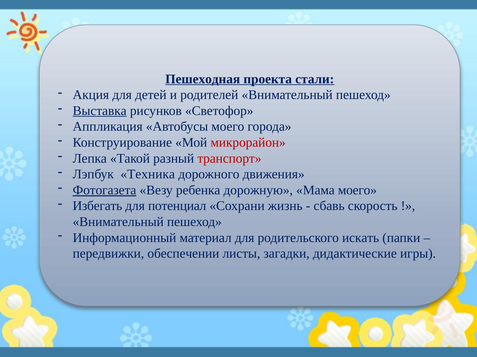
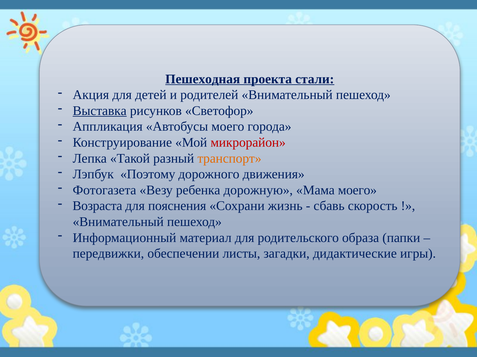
транспорт colour: red -> orange
Техника: Техника -> Поэтому
Фотогазета underline: present -> none
Избегать: Избегать -> Возраста
потенциал: потенциал -> пояснения
искать: искать -> образа
